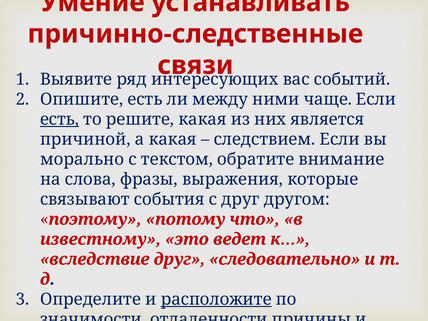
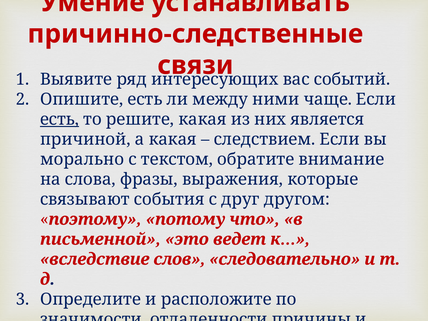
известному: известному -> письменной
вследствие друг: друг -> слов
расположите underline: present -> none
